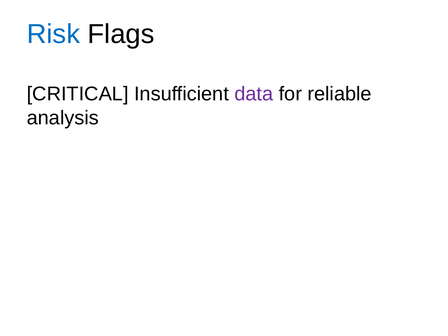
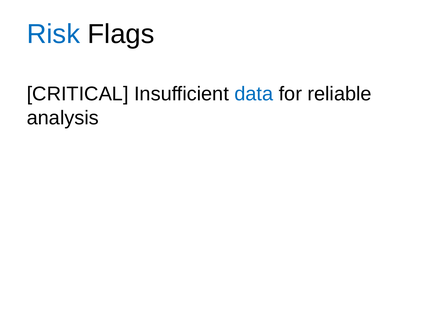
data colour: purple -> blue
